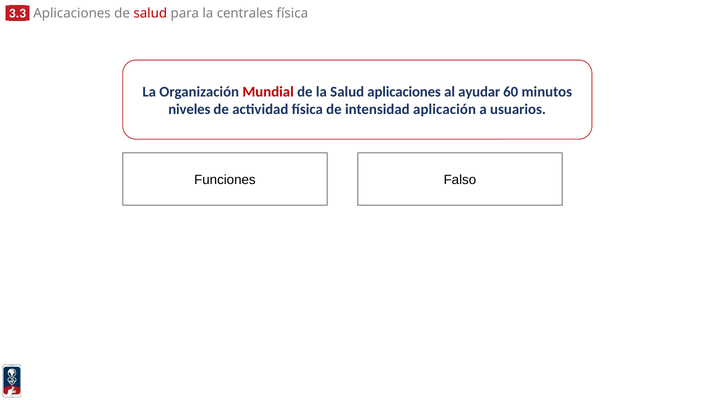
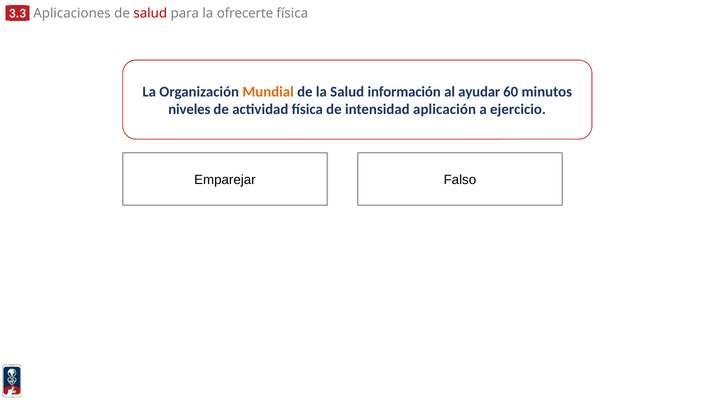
centrales: centrales -> ofrecerte
Mundial colour: red -> orange
Salud aplicaciones: aplicaciones -> información
usuarios: usuarios -> ejercicio
Funciones: Funciones -> Emparejar
